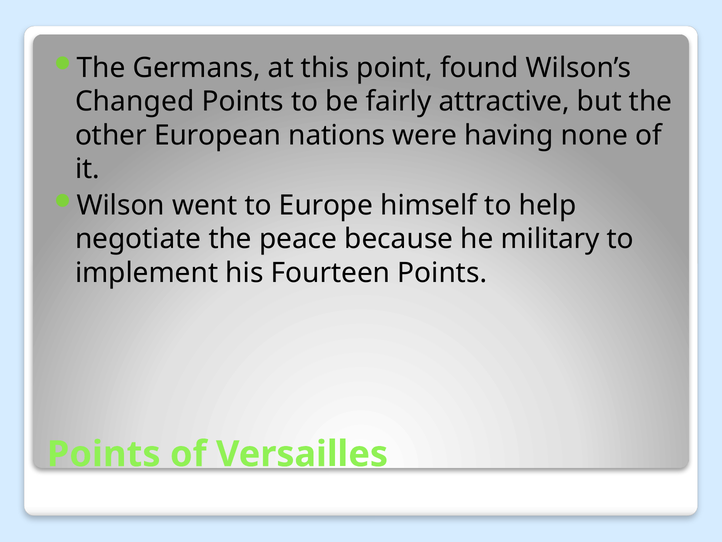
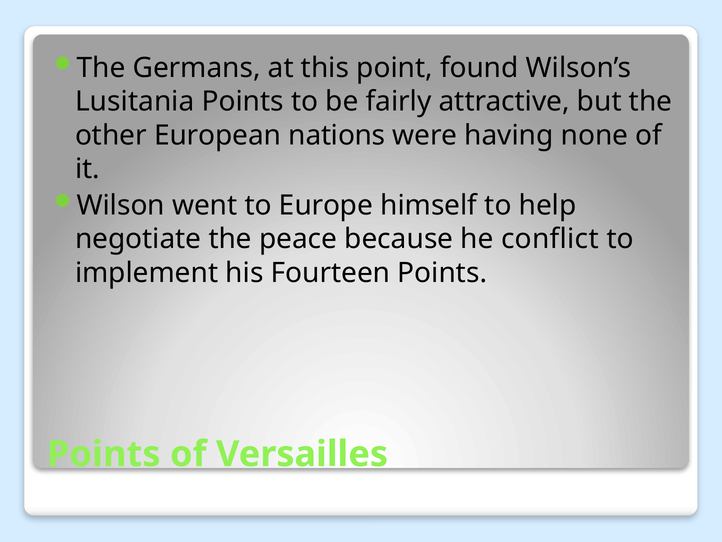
Changed: Changed -> Lusitania
military: military -> conflict
